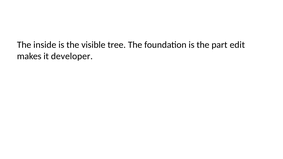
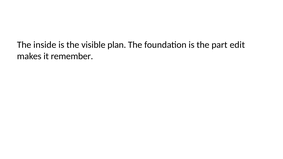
tree: tree -> plan
developer: developer -> remember
